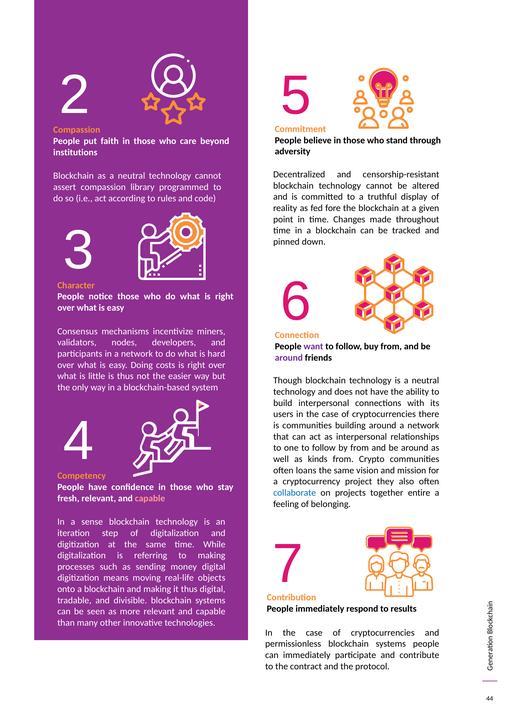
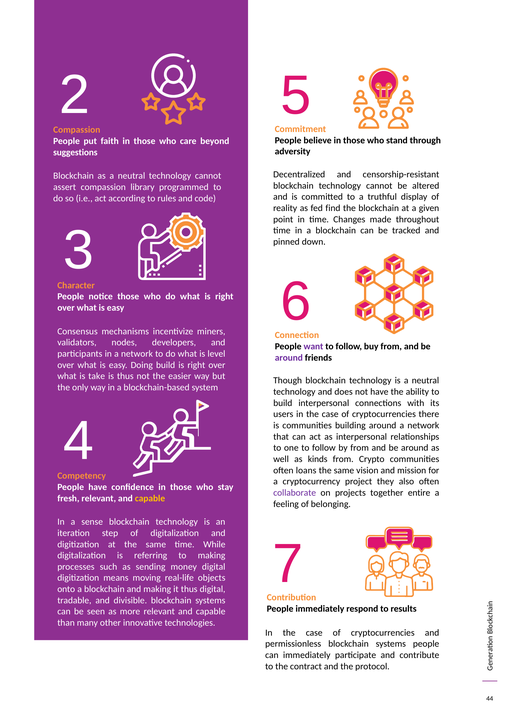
institutions: institutions -> suggestions
fore: fore -> find
hard: hard -> level
Doing costs: costs -> build
little: little -> take
collaborate colour: blue -> purple
capable at (150, 499) colour: pink -> yellow
